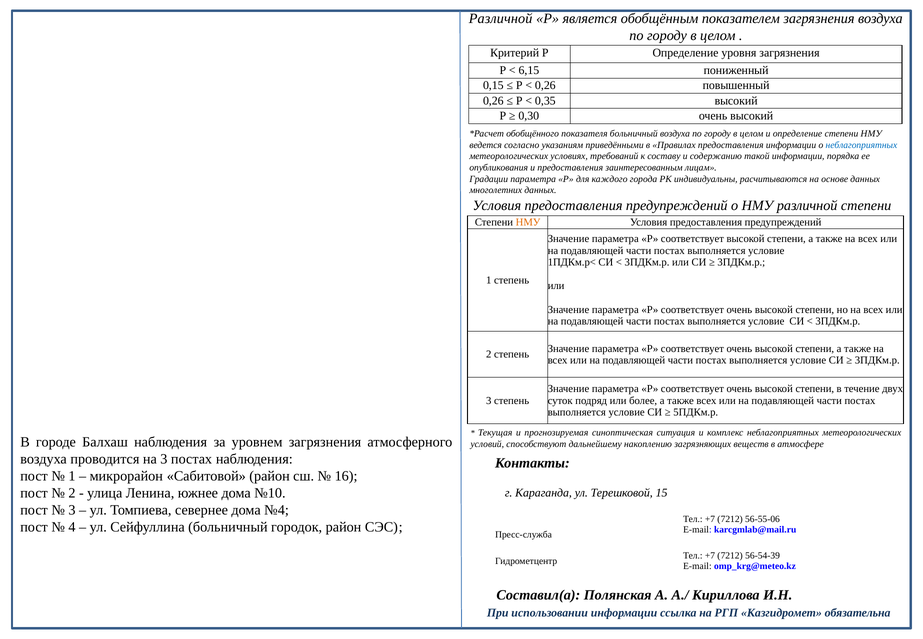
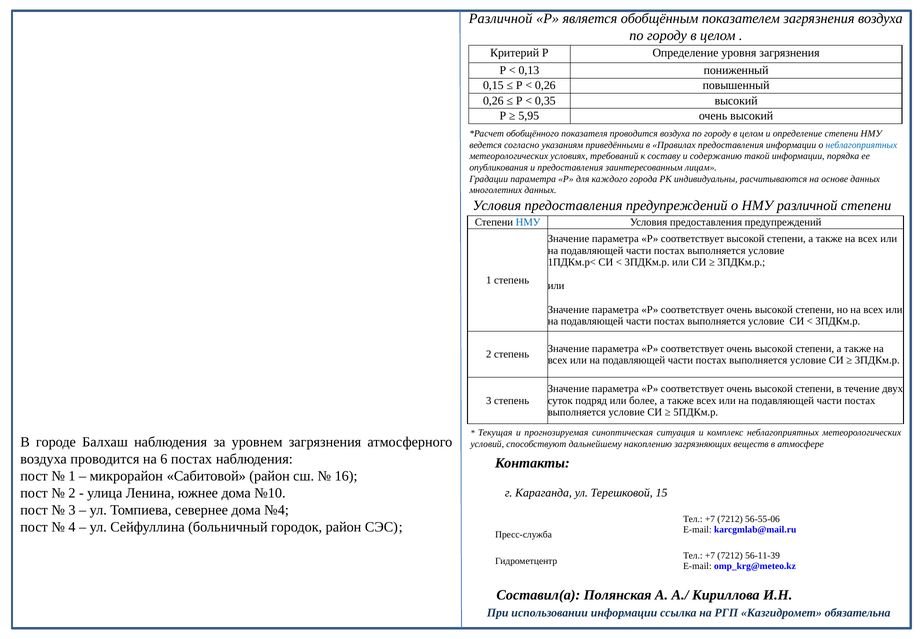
6,15: 6,15 -> 0,13
0,30: 0,30 -> 5,95
показателя больничный: больничный -> проводится
НМУ at (528, 222) colour: orange -> blue
на 3: 3 -> 6
56-54-39: 56-54-39 -> 56-11-39
